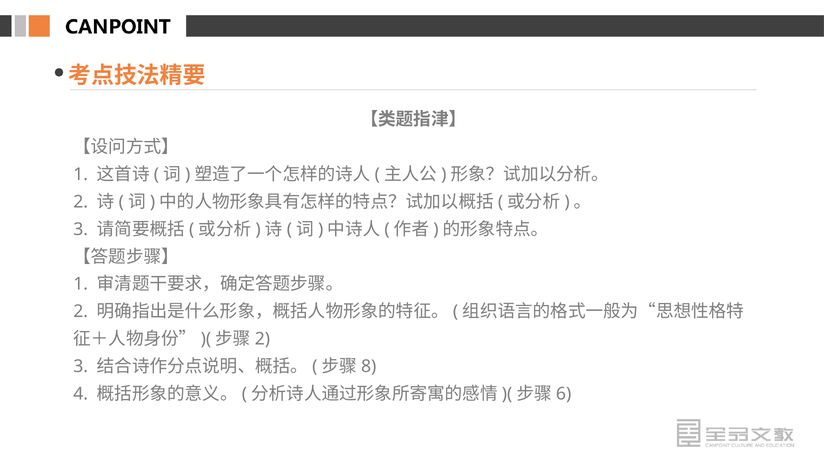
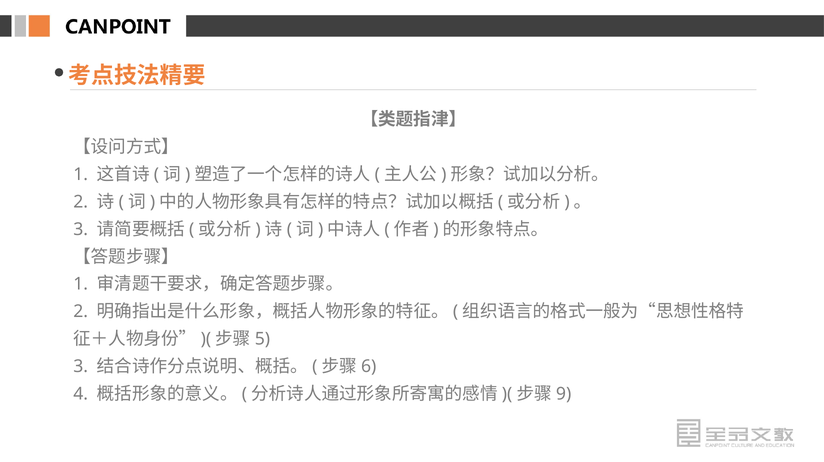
2 at (262, 339): 2 -> 5
8: 8 -> 6
6: 6 -> 9
